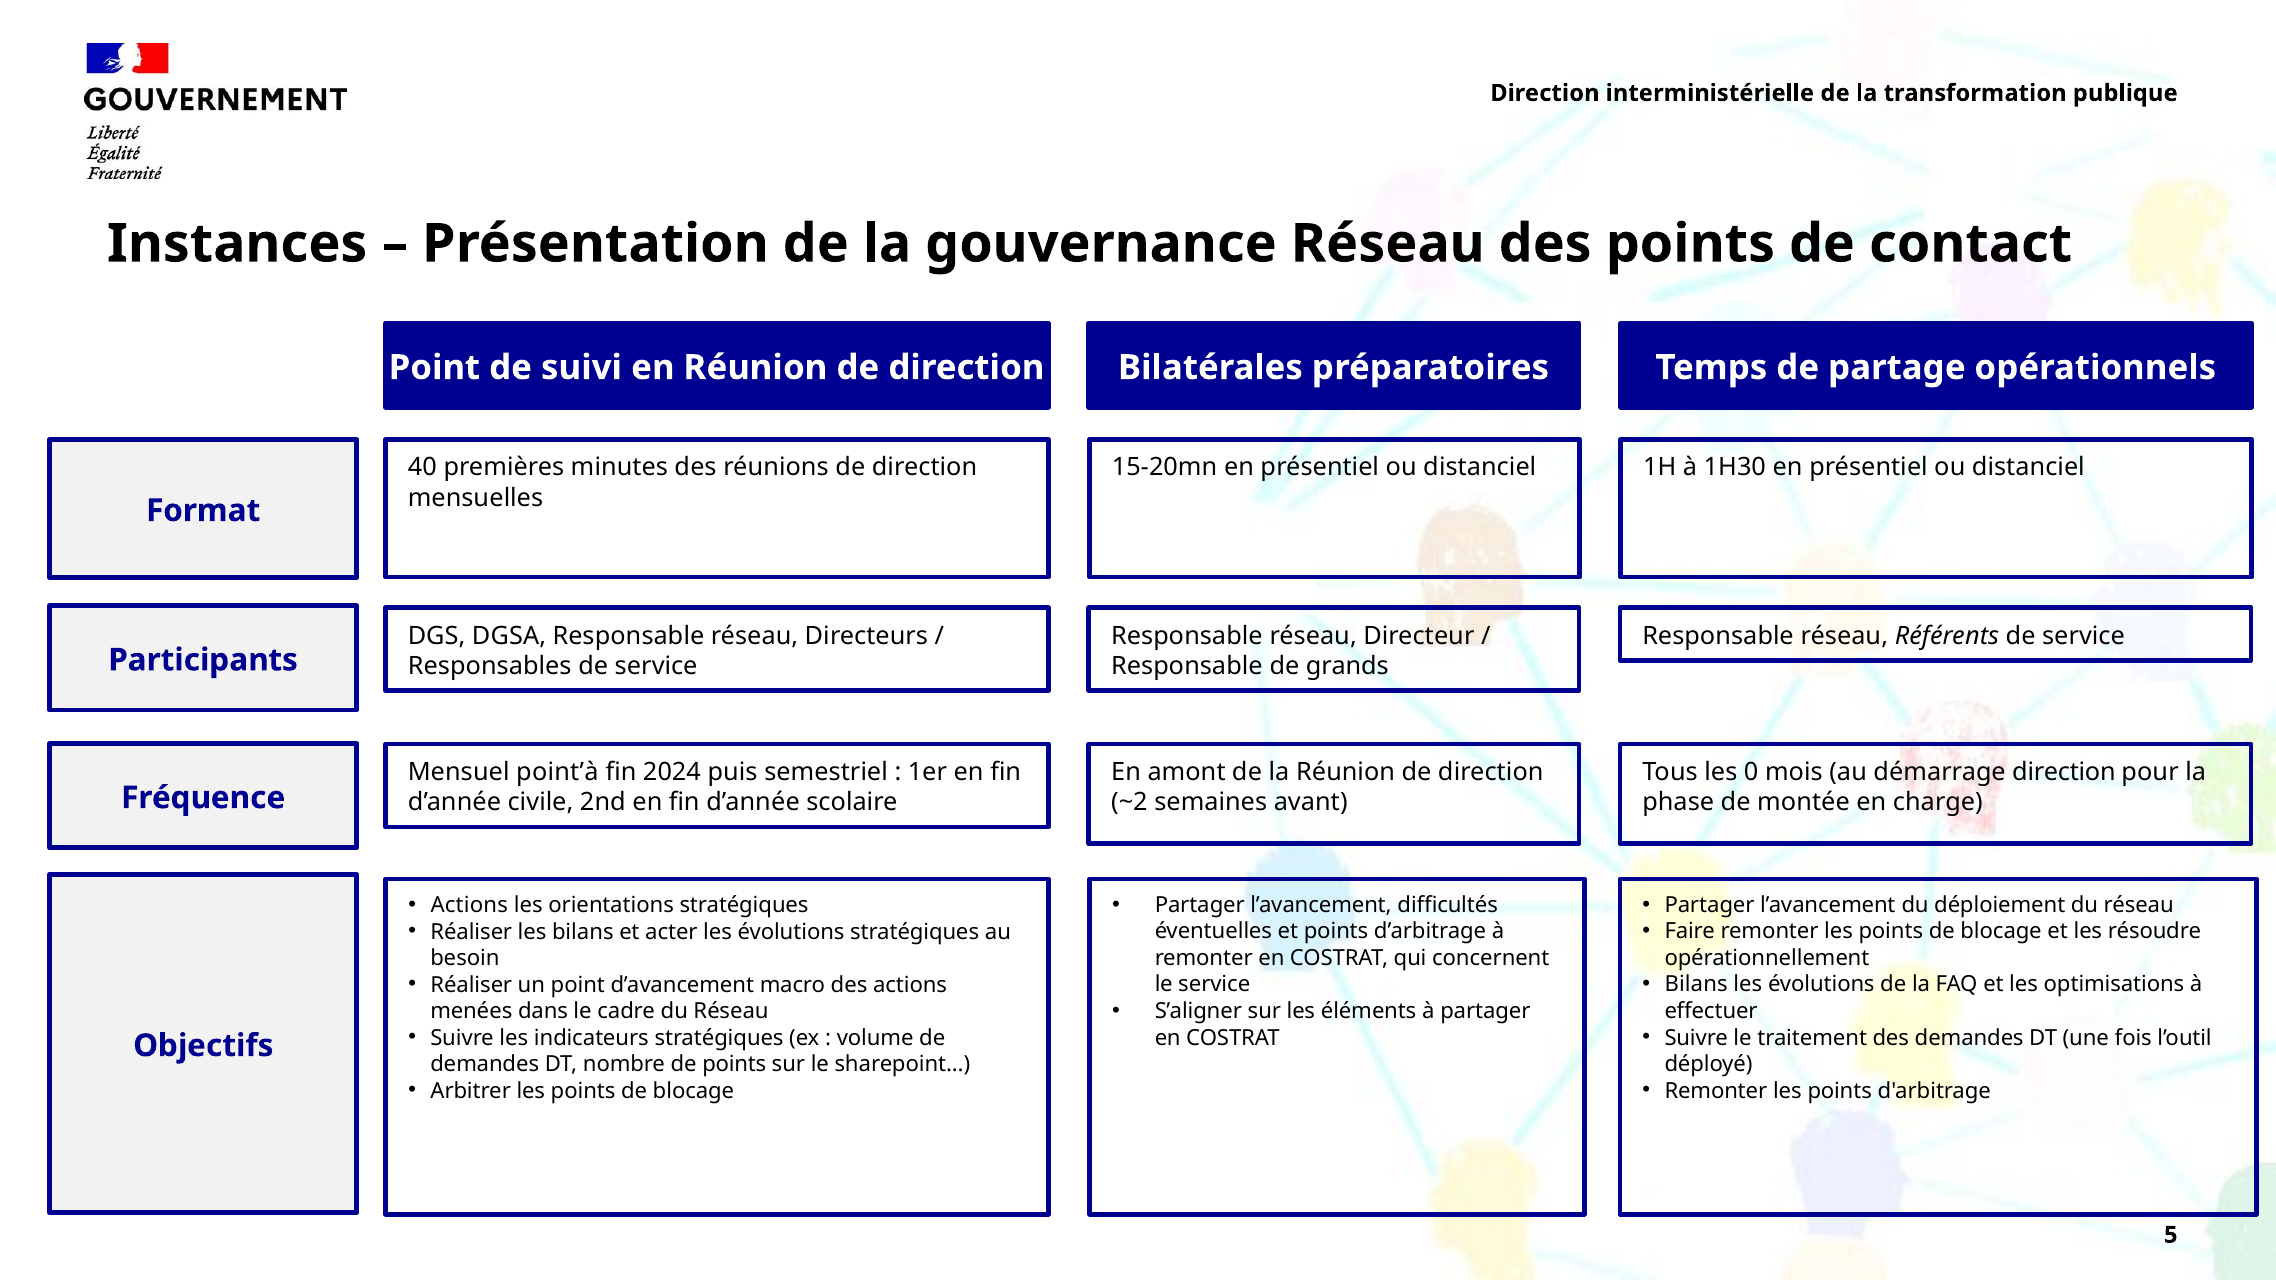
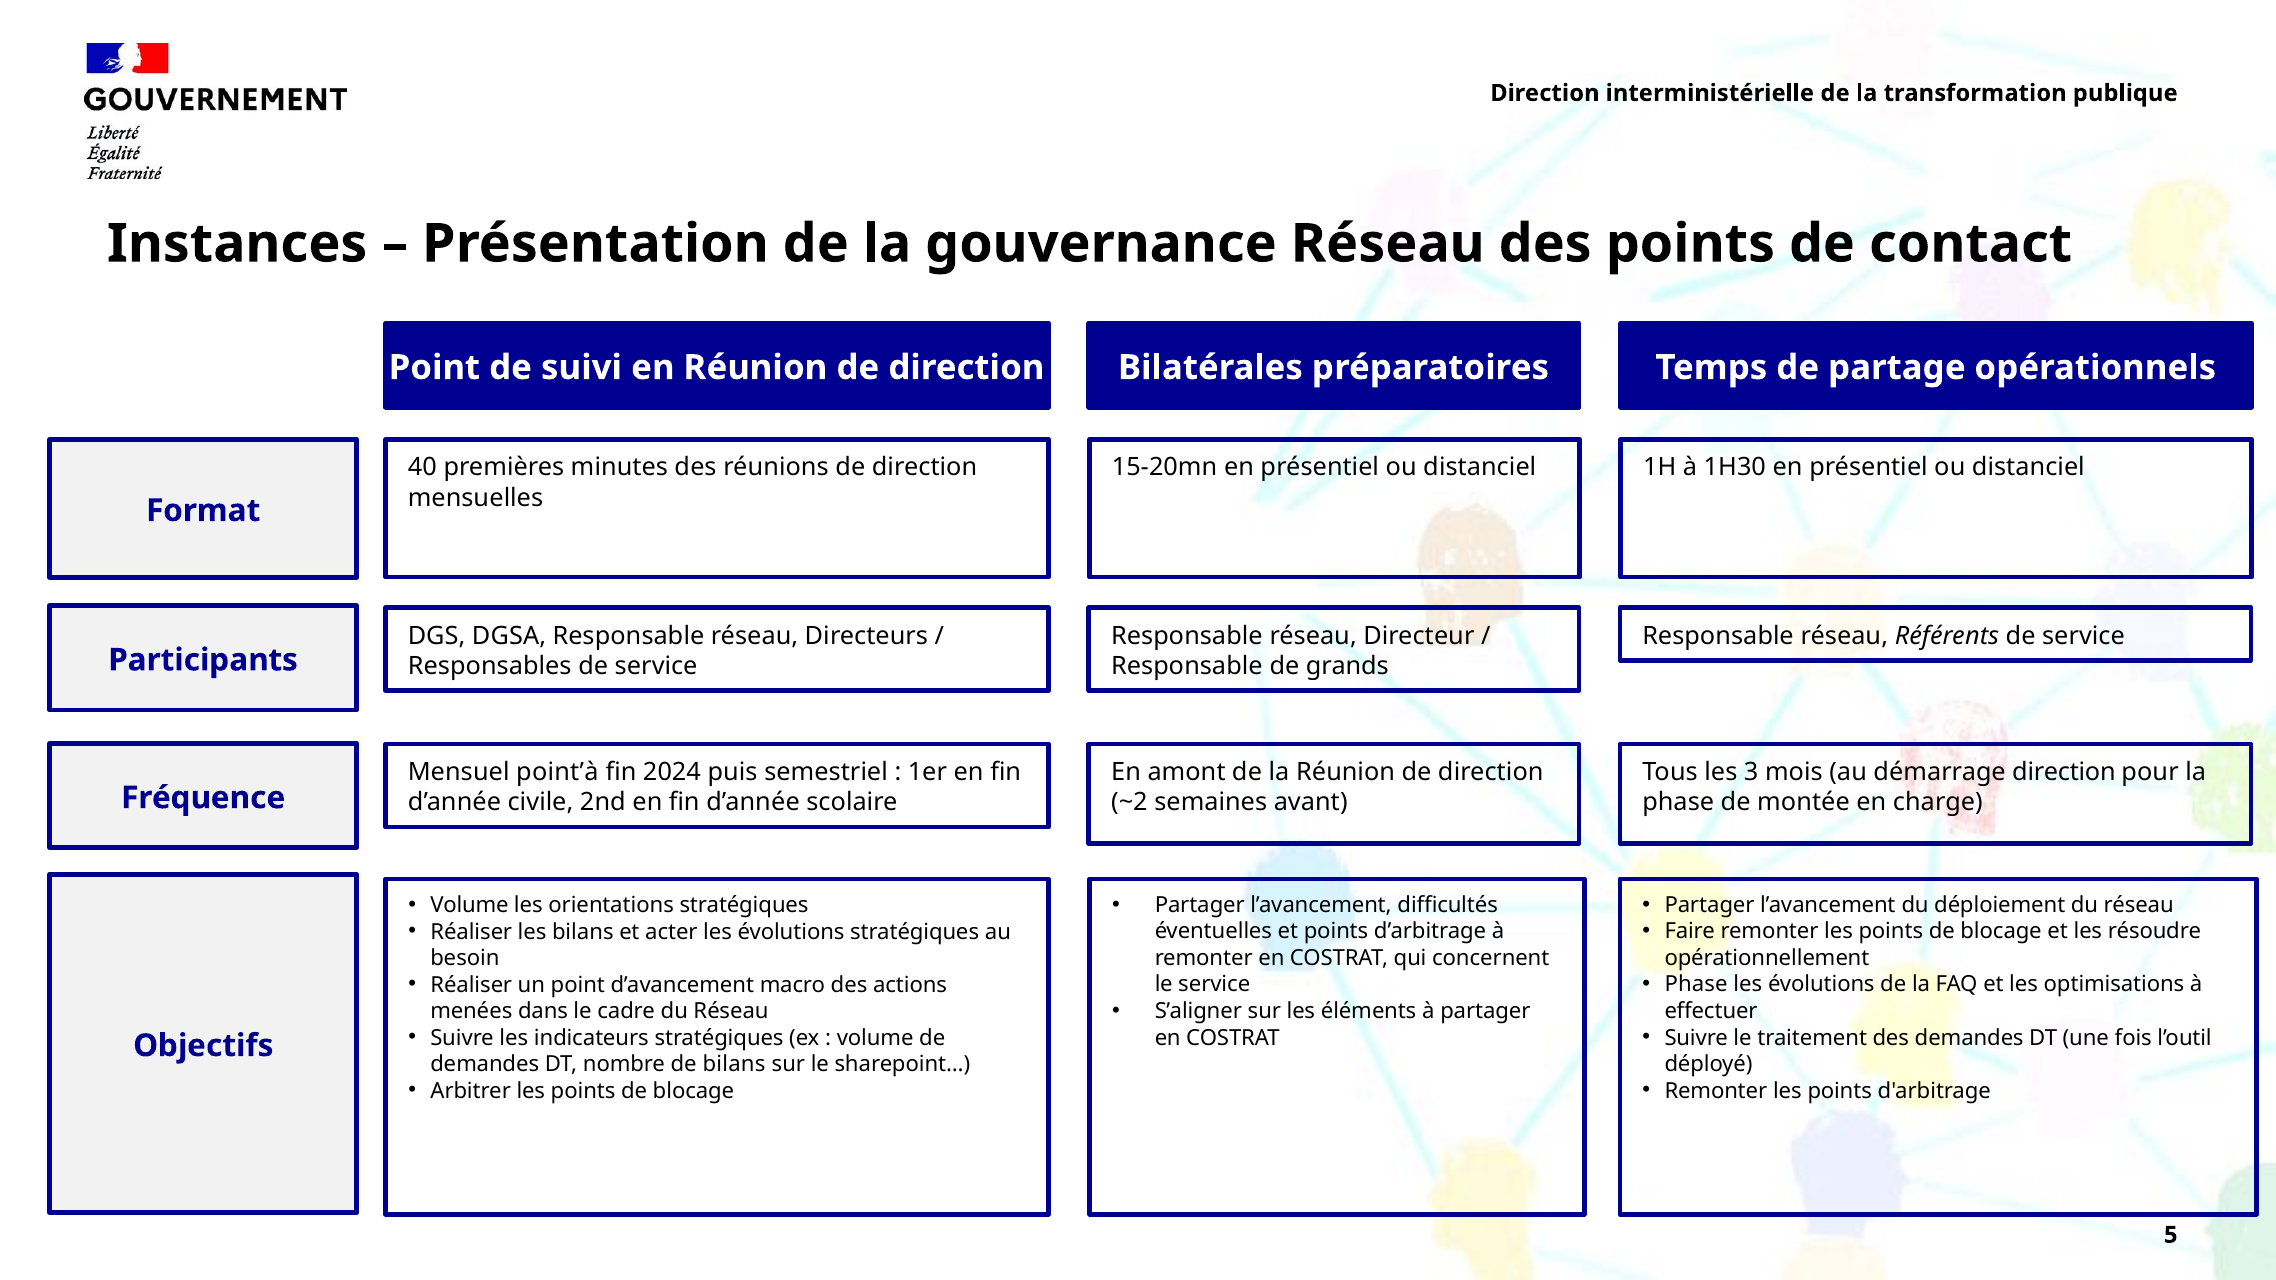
0: 0 -> 3
Actions at (469, 906): Actions -> Volume
Bilans at (1696, 985): Bilans -> Phase
de points: points -> bilans
